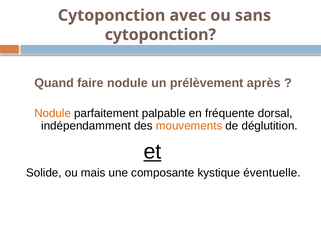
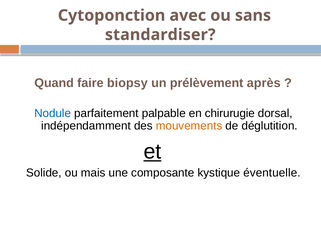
cytoponction at (160, 35): cytoponction -> standardiser
faire nodule: nodule -> biopsy
Nodule at (53, 113) colour: orange -> blue
fréquente: fréquente -> chirurugie
